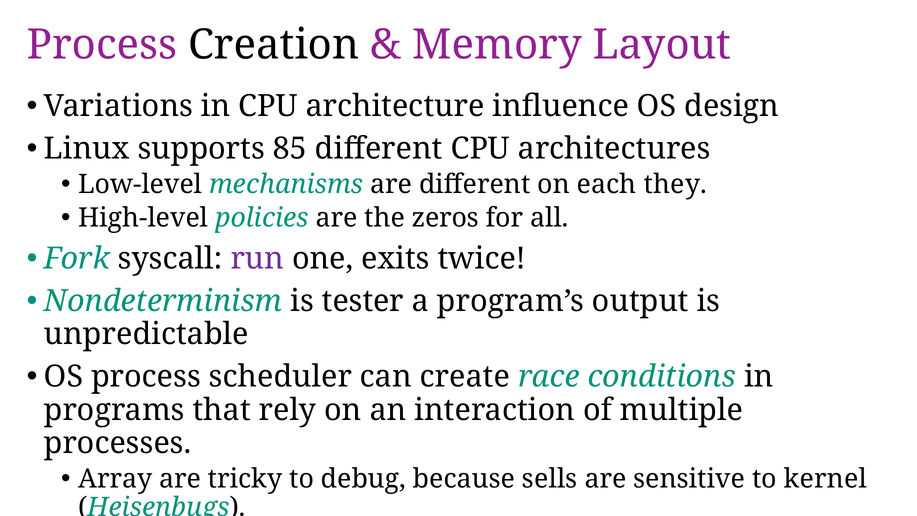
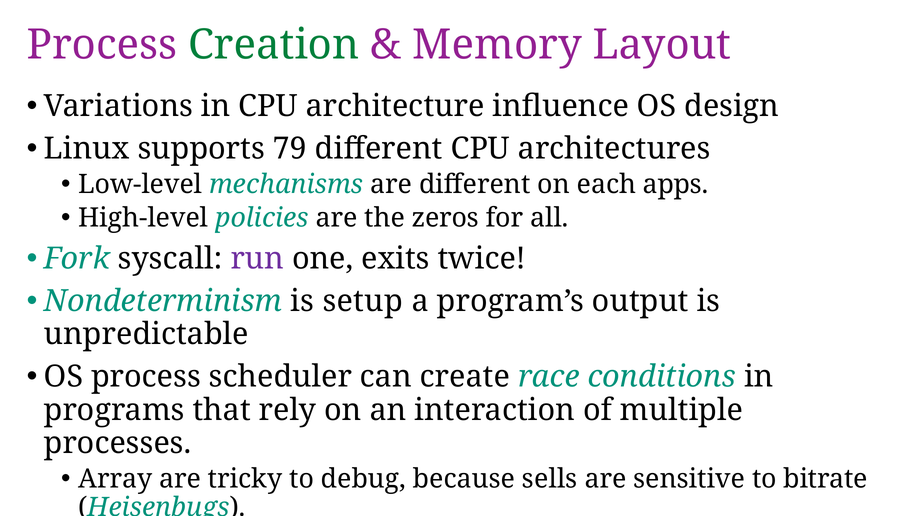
Creation colour: black -> green
85: 85 -> 79
they: they -> apps
tester: tester -> setup
to kernel: kernel -> bitrate
